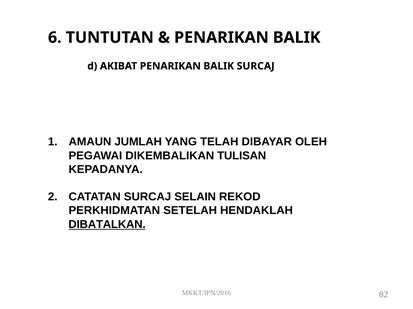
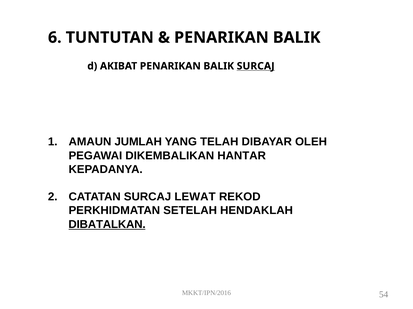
SURCAJ at (256, 66) underline: none -> present
TULISAN: TULISAN -> HANTAR
SELAIN: SELAIN -> LEWAT
82: 82 -> 54
